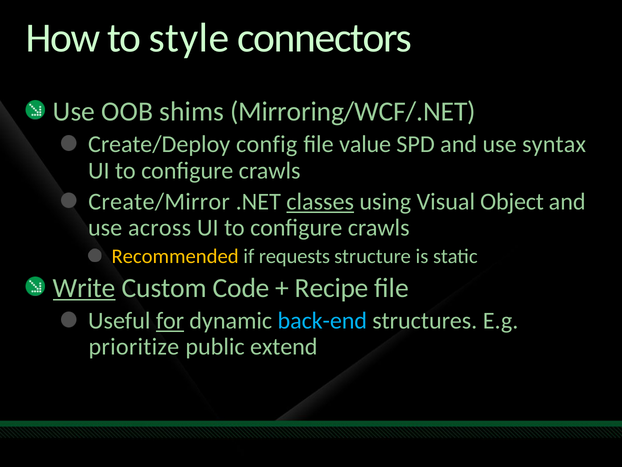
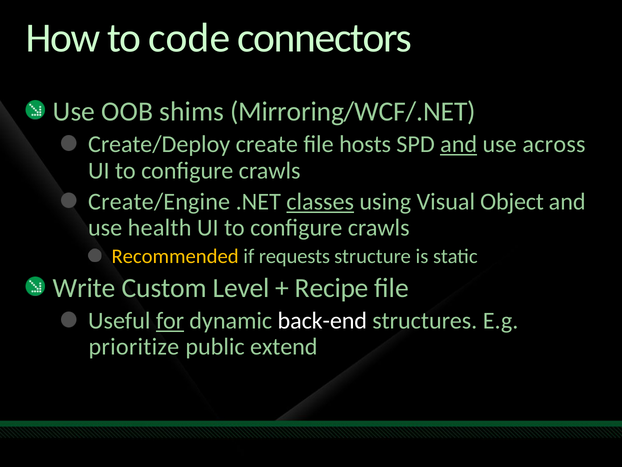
style: style -> code
config: config -> create
value: value -> hosts
and at (459, 144) underline: none -> present
syntax: syntax -> across
Create/Mirror: Create/Mirror -> Create/Engine
across: across -> health
Write underline: present -> none
Code: Code -> Level
back-end colour: light blue -> white
